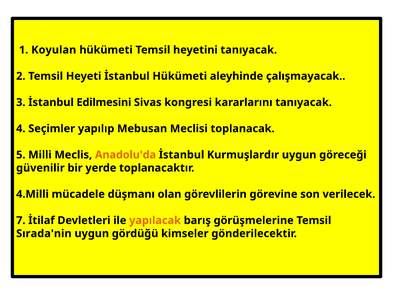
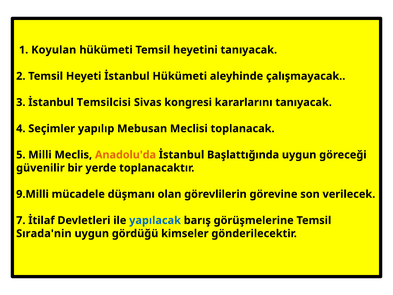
Edilmesini: Edilmesini -> Temsilcisi
Kurmuşlardır: Kurmuşlardır -> Başlattığında
4.Milli: 4.Milli -> 9.Milli
yapılacak colour: orange -> blue
